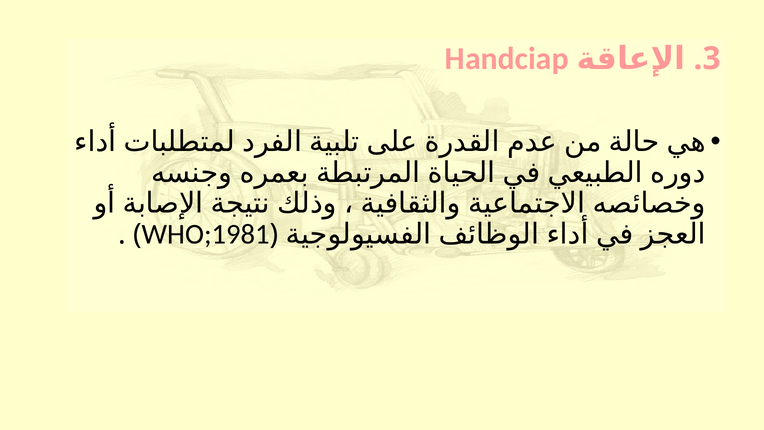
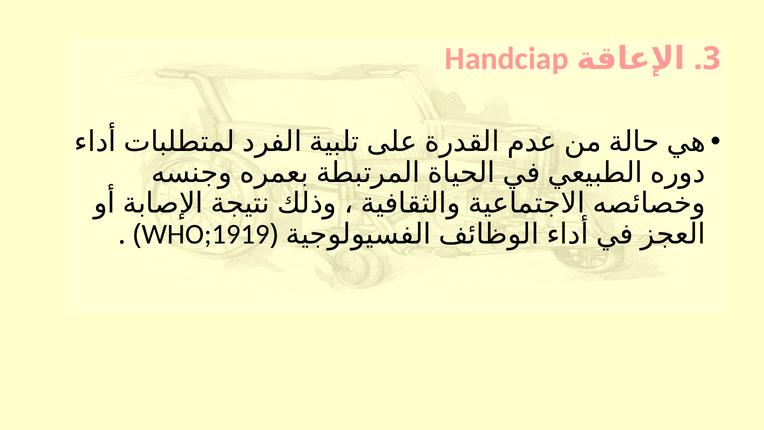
WHO;1981: WHO;1981 -> WHO;1919
